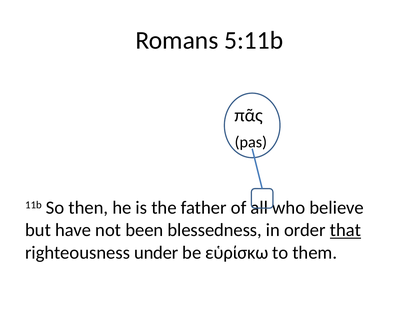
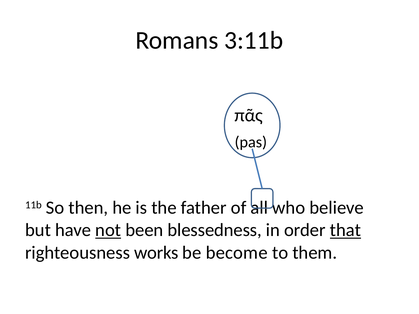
5:11b: 5:11b -> 3:11b
not underline: none -> present
under: under -> works
εὑρίσκω: εὑρίσκω -> become
